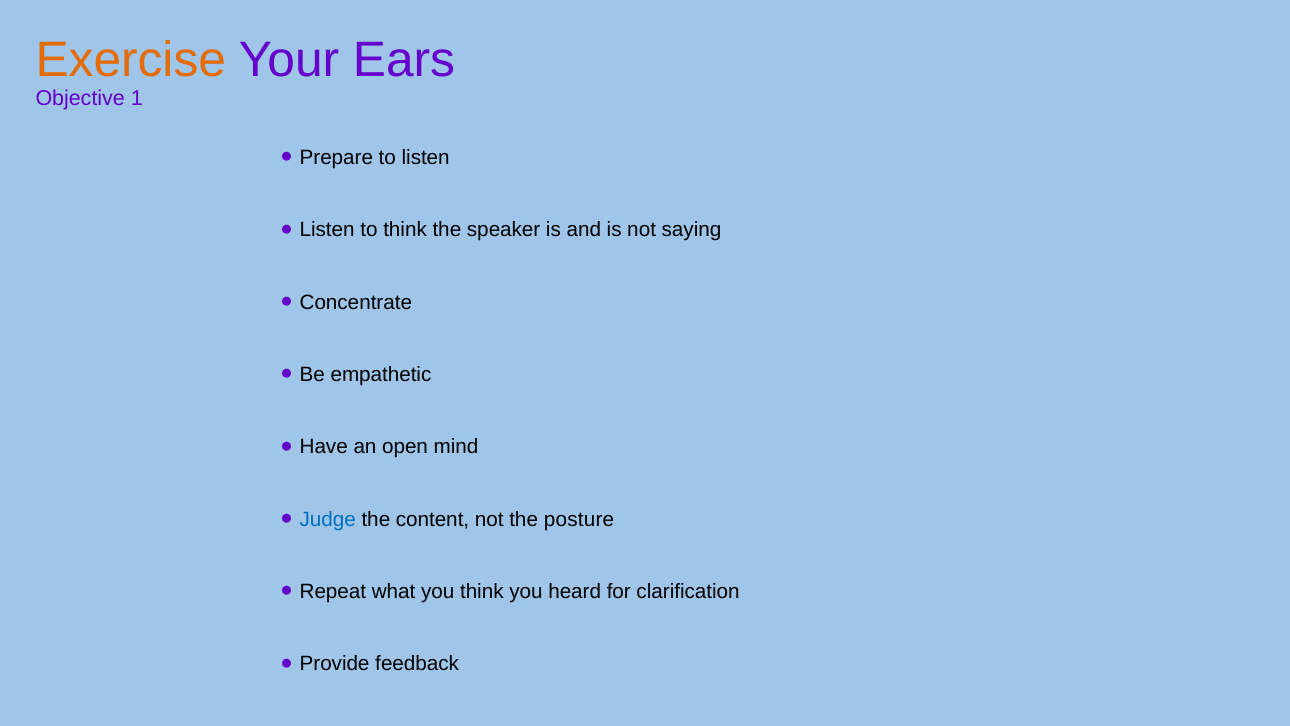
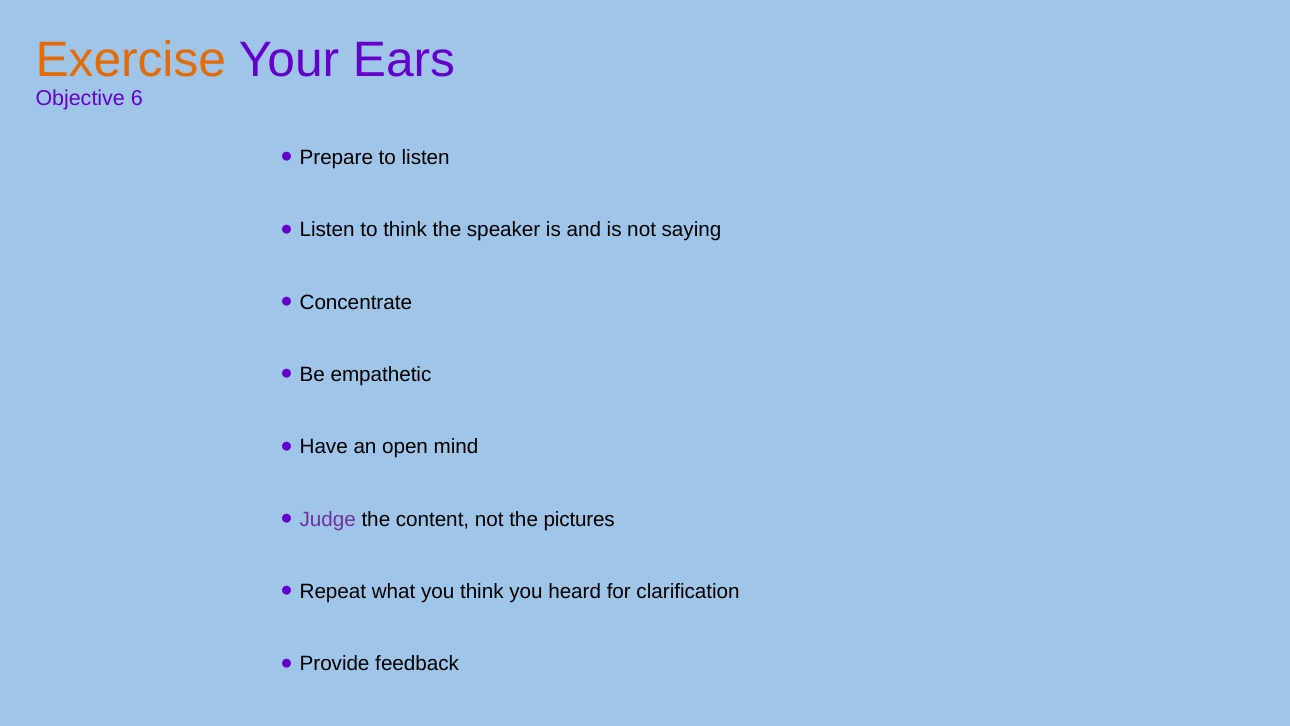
1: 1 -> 6
Judge colour: blue -> purple
posture: posture -> pictures
